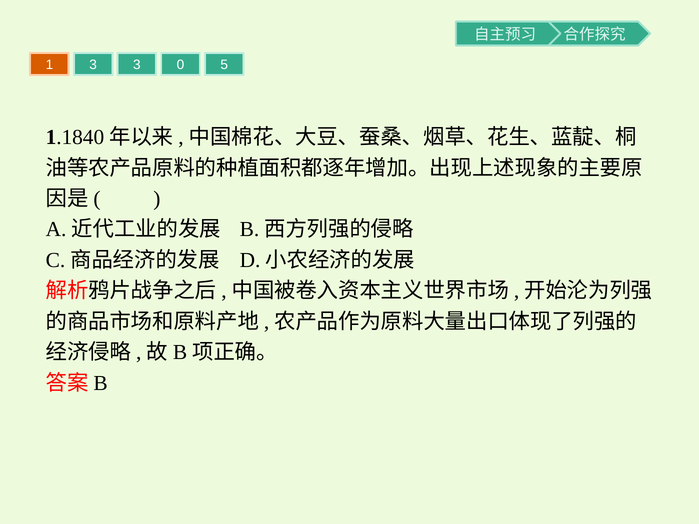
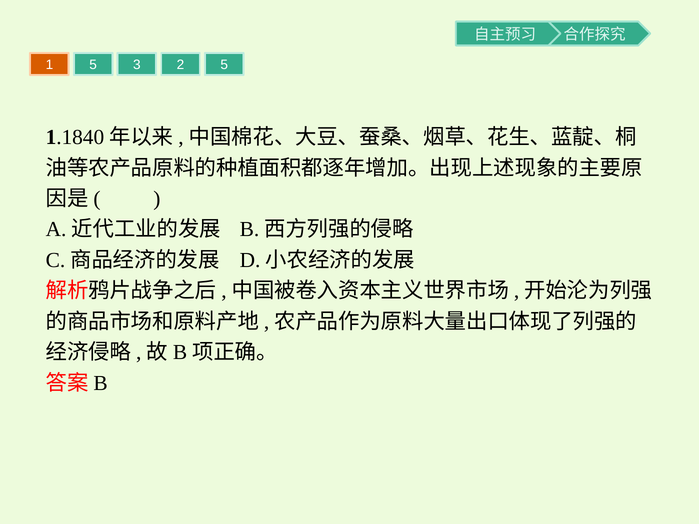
1 3: 3 -> 5
0: 0 -> 2
